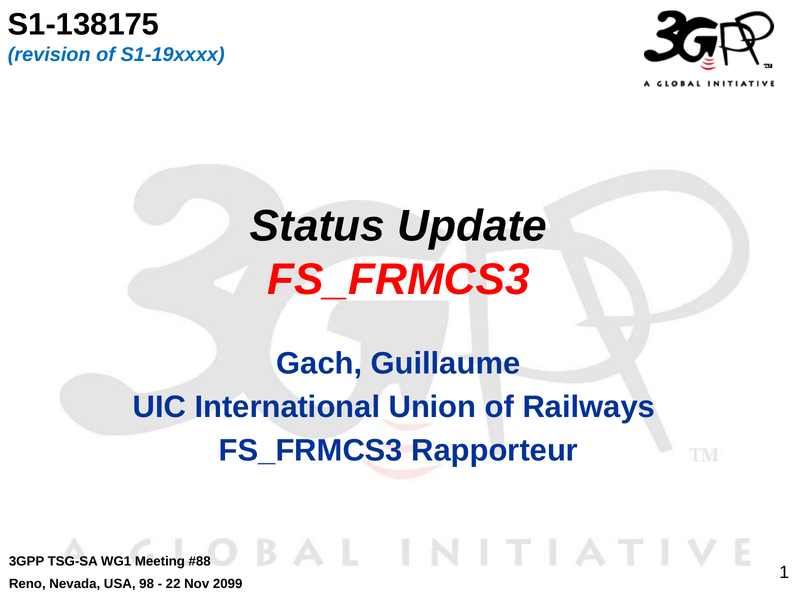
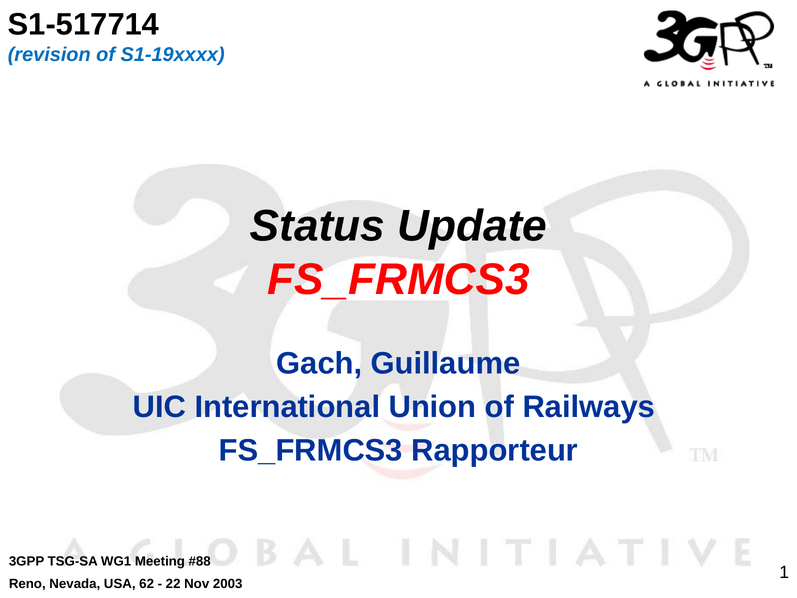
S1-138175: S1-138175 -> S1-517714
98: 98 -> 62
2099: 2099 -> 2003
